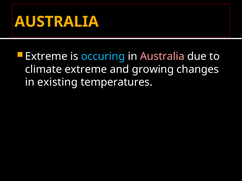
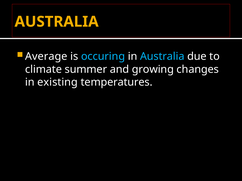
Extreme at (46, 57): Extreme -> Average
Australia at (162, 57) colour: pink -> light blue
climate extreme: extreme -> summer
